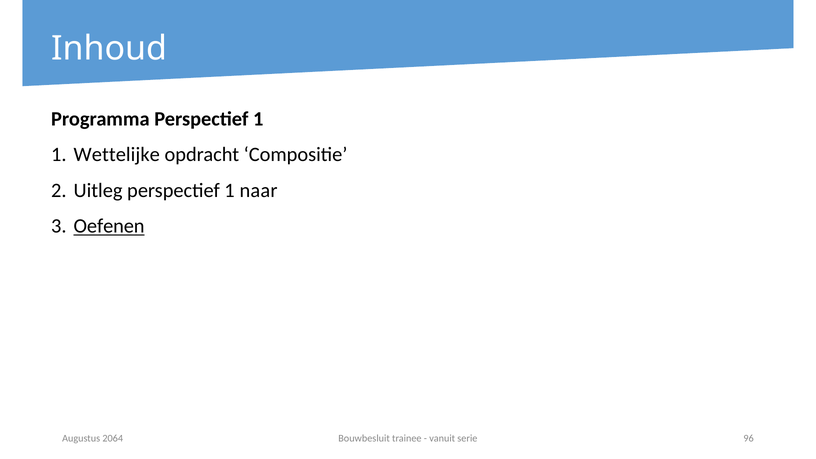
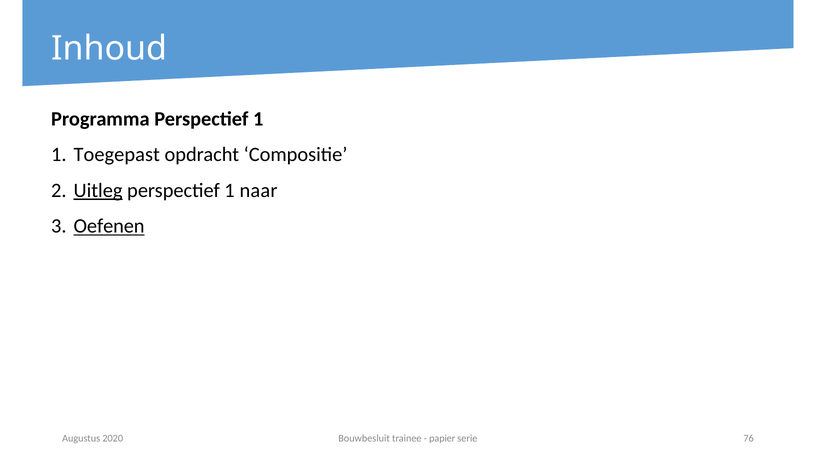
Wettelijke: Wettelijke -> Toegepast
Uitleg underline: none -> present
vanuit: vanuit -> papier
96: 96 -> 76
2064: 2064 -> 2020
